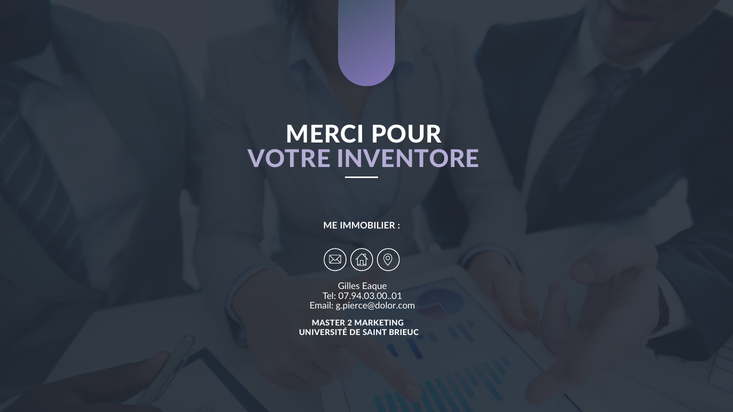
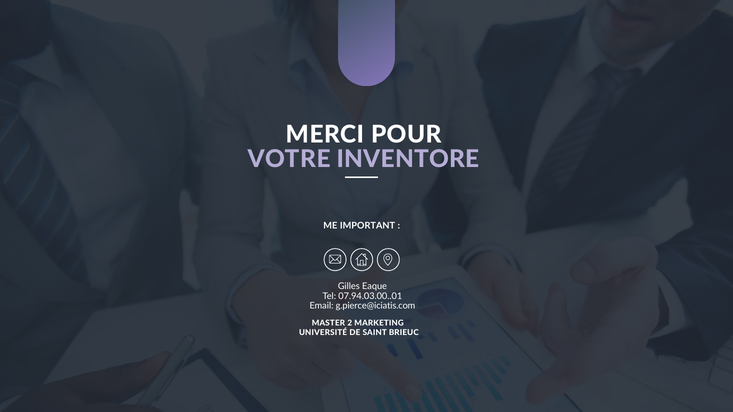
IMMOBILIER: IMMOBILIER -> IMPORTANT
g.pierce@dolor.com: g.pierce@dolor.com -> g.pierce@iciatis.com
